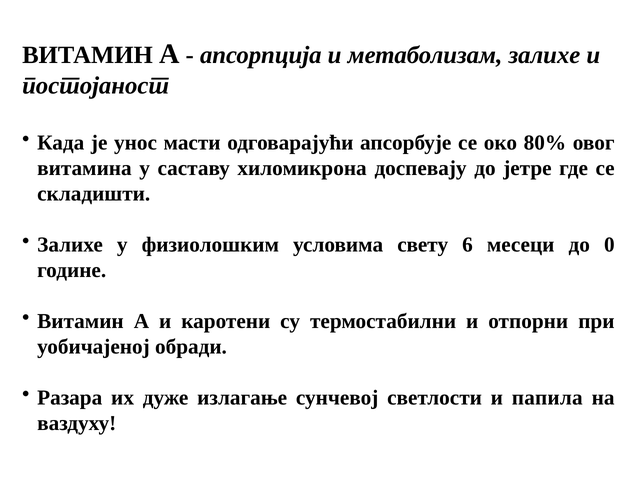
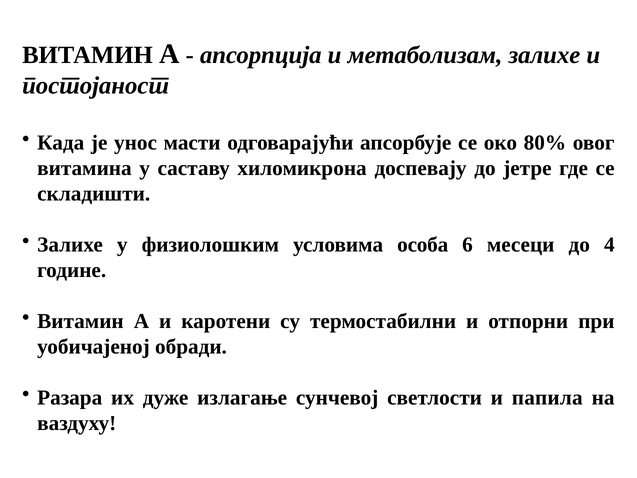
свету: свету -> особа
0: 0 -> 4
